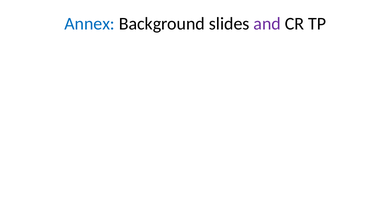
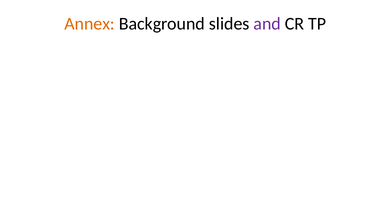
Annex colour: blue -> orange
